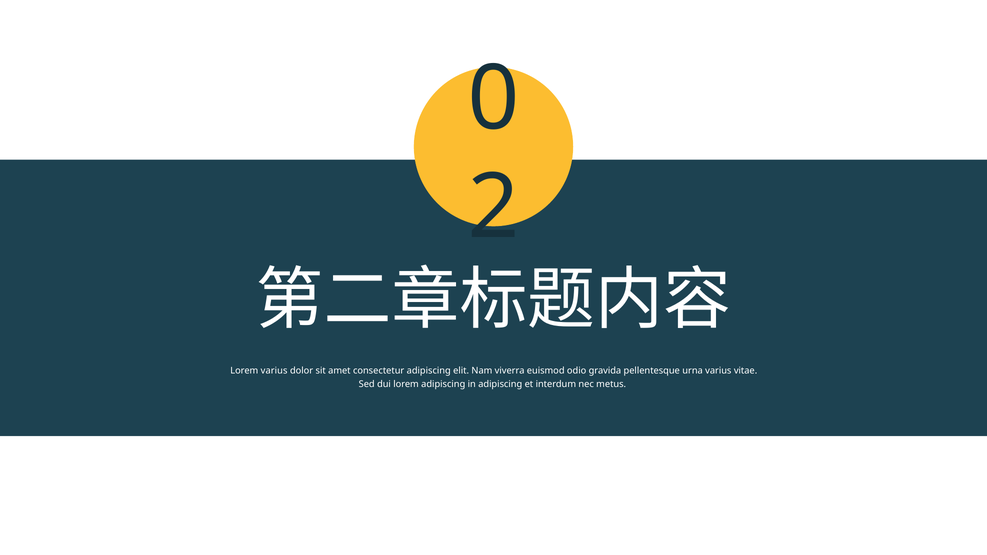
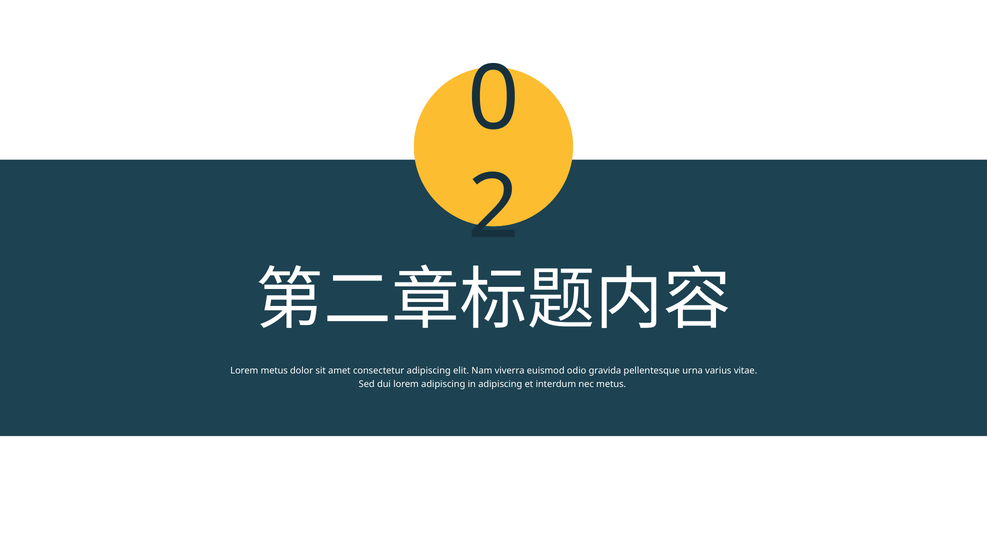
Lorem varius: varius -> metus
